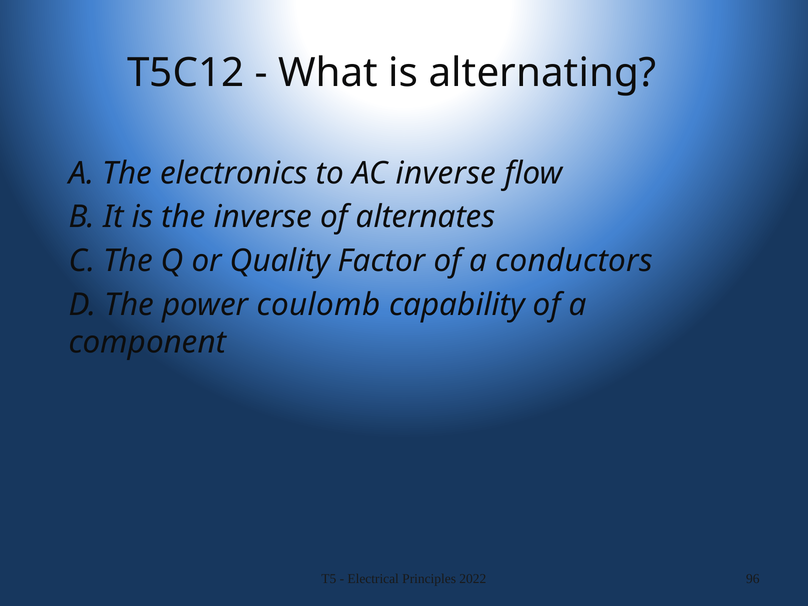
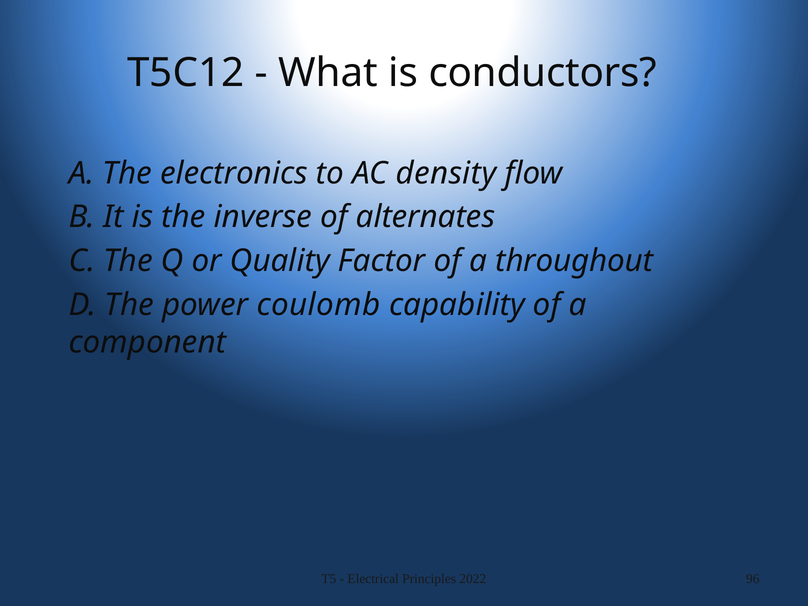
alternating: alternating -> conductors
AC inverse: inverse -> density
conductors: conductors -> throughout
